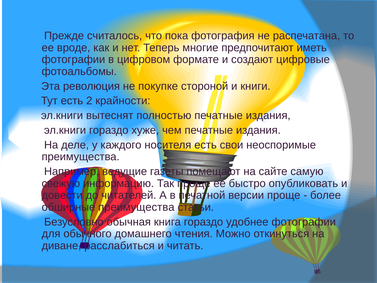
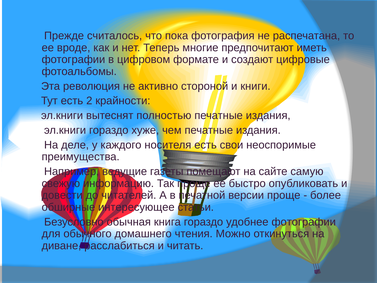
покупке: покупке -> активно
обширные преимущества: преимущества -> интересующее
